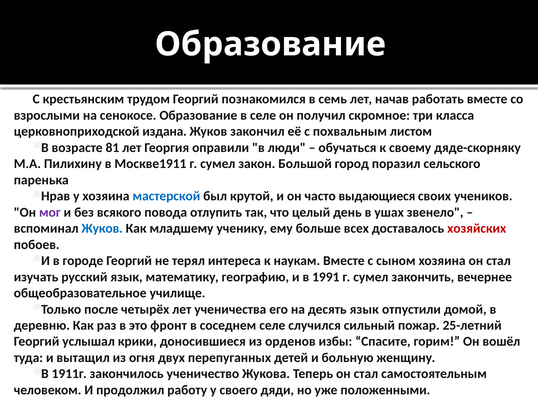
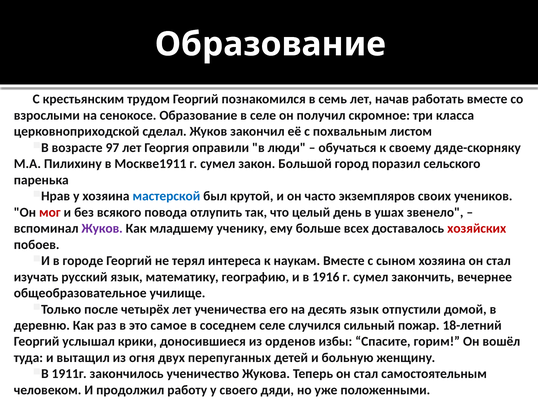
издана: издана -> сделал
81: 81 -> 97
выдающиеся: выдающиеся -> экземпляров
мог colour: purple -> red
Жуков at (102, 228) colour: blue -> purple
1991: 1991 -> 1916
фронт: фронт -> самое
25-летний: 25-летний -> 18-летний
